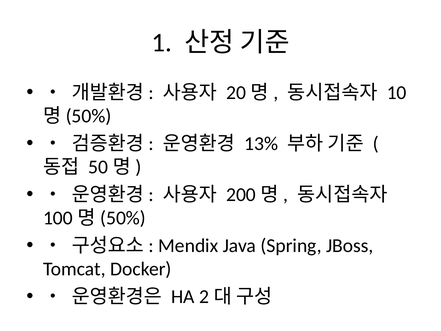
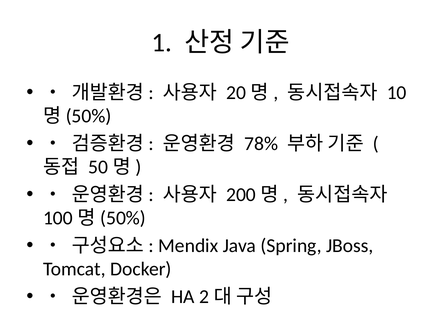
13%: 13% -> 78%
